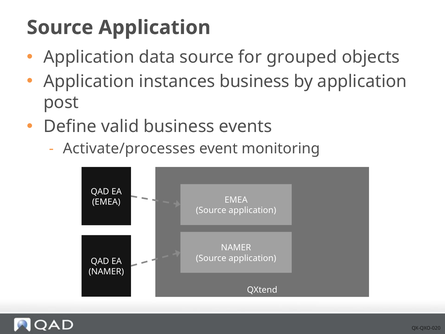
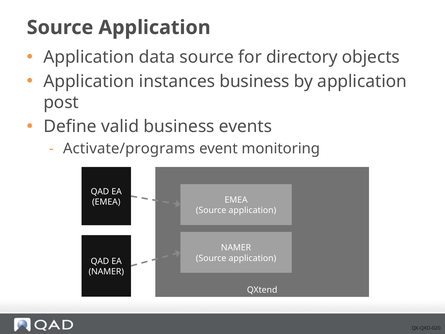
grouped: grouped -> directory
Activate/processes: Activate/processes -> Activate/programs
